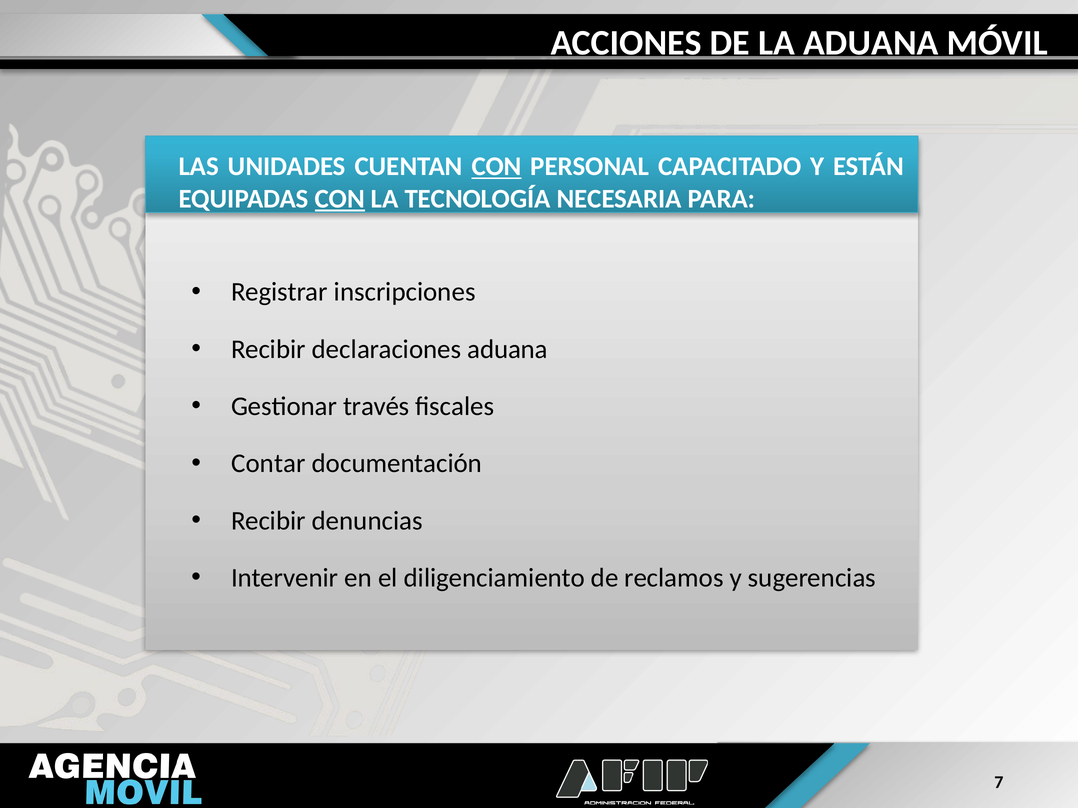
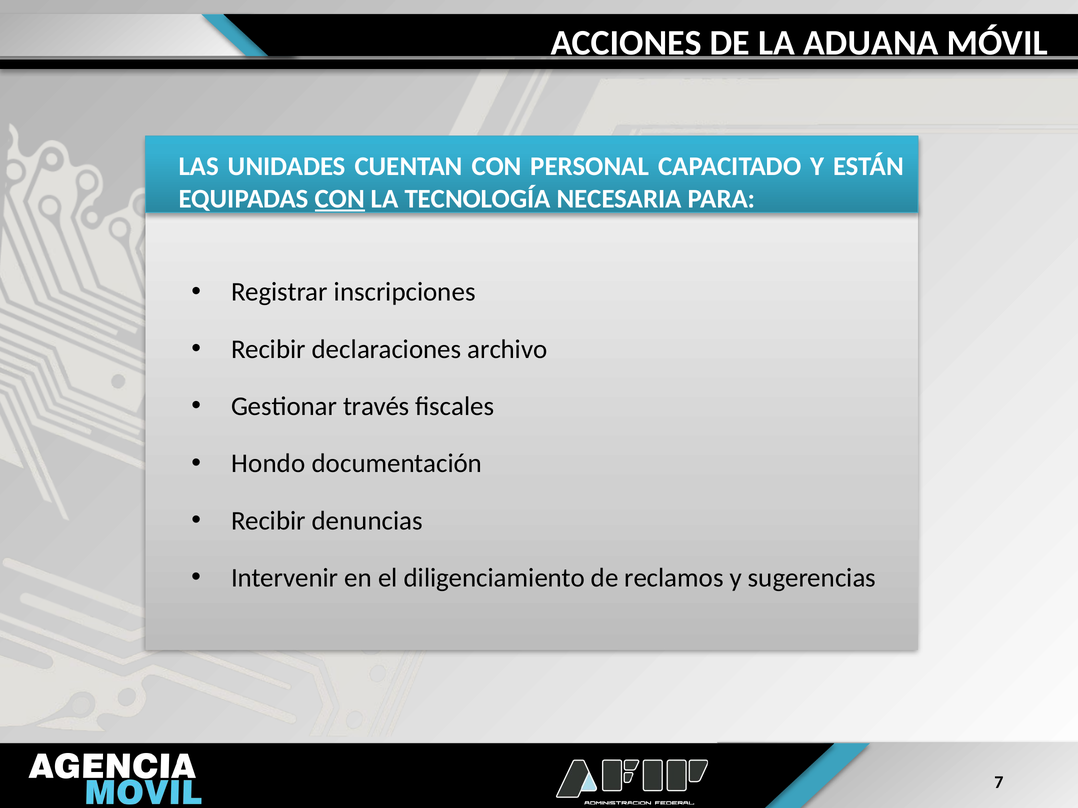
CON at (497, 167) underline: present -> none
declaraciones aduana: aduana -> archivo
Contar: Contar -> Hondo
